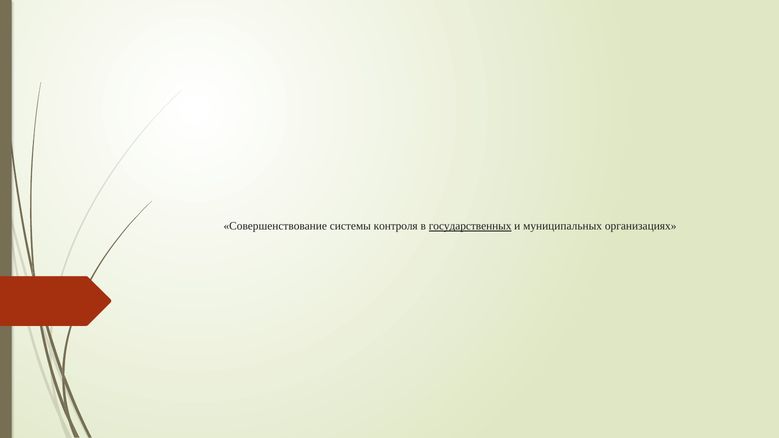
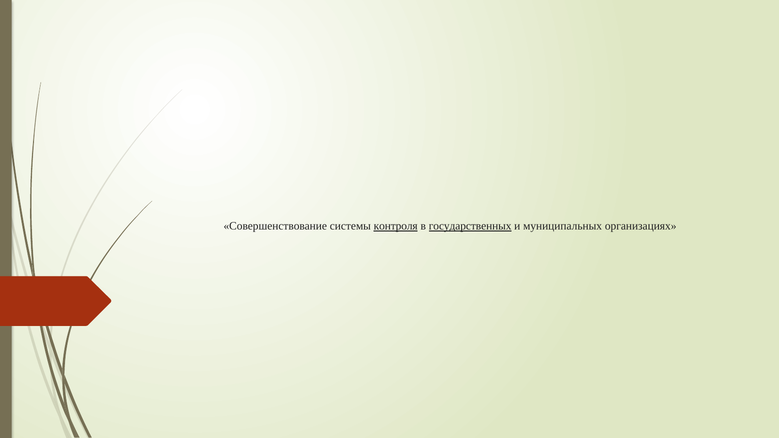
контроля underline: none -> present
